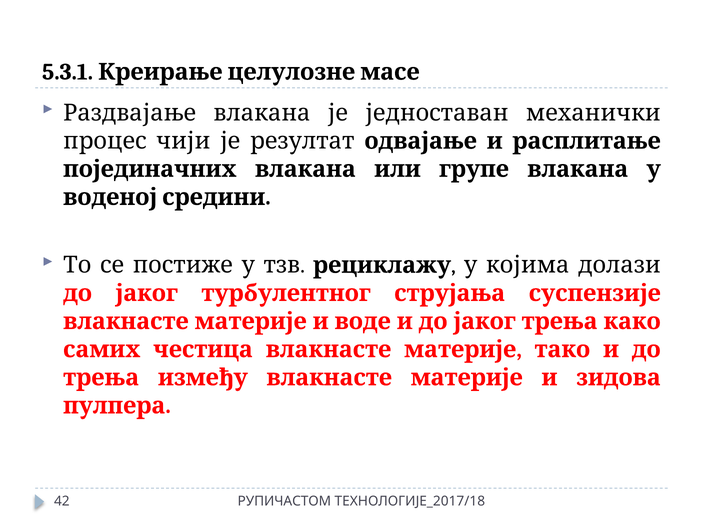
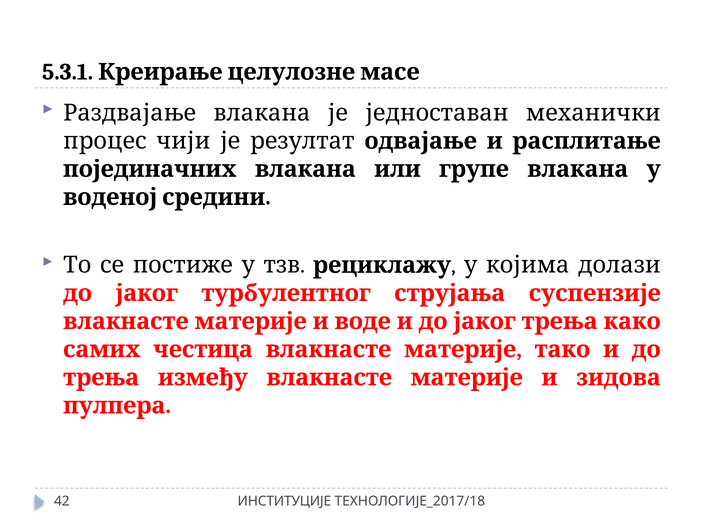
РУПИЧАСТОМ: РУПИЧАСТОМ -> ИНСТИТУЦИЈЕ
